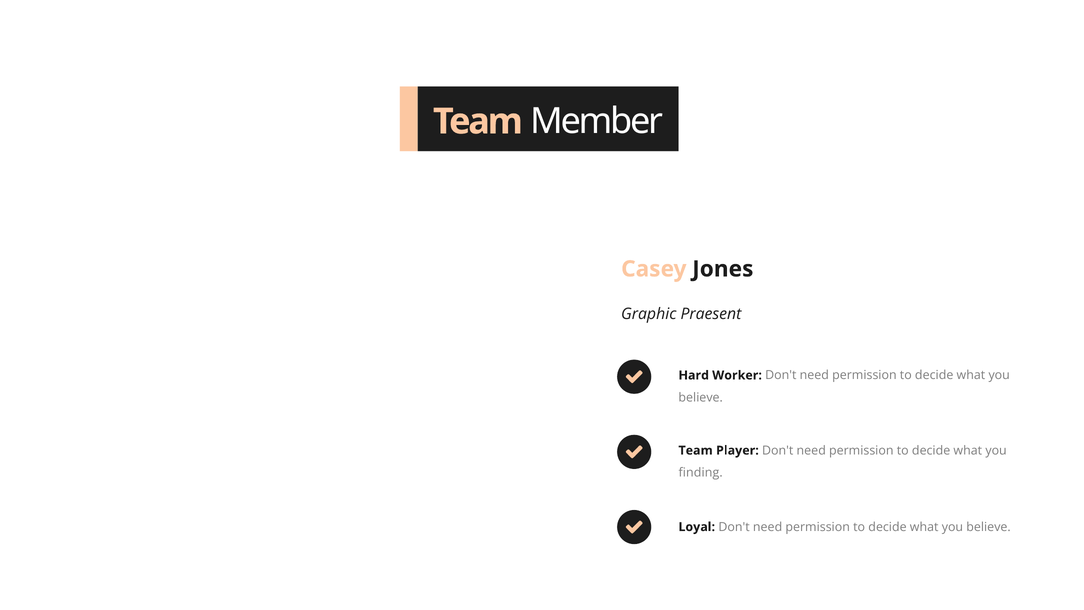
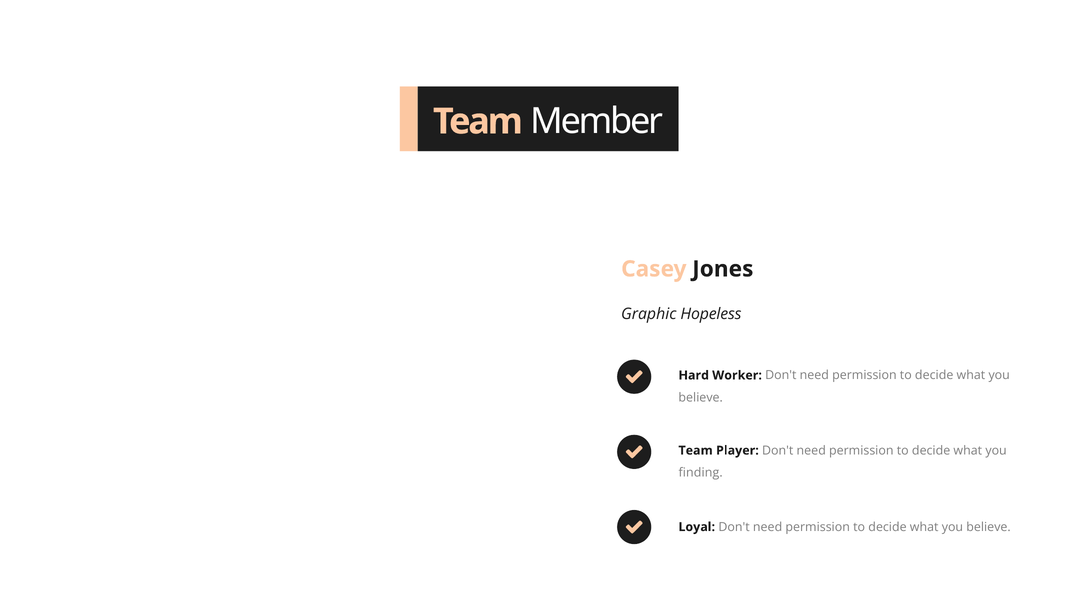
Praesent: Praesent -> Hopeless
